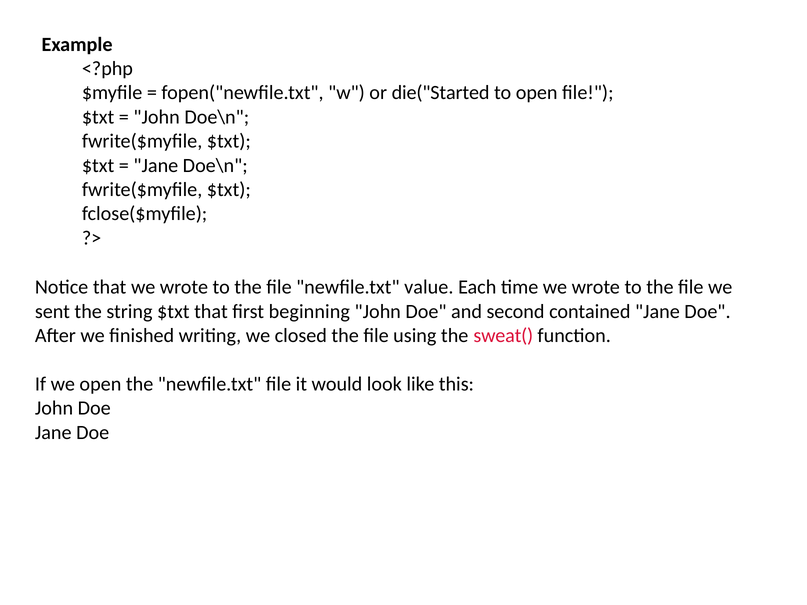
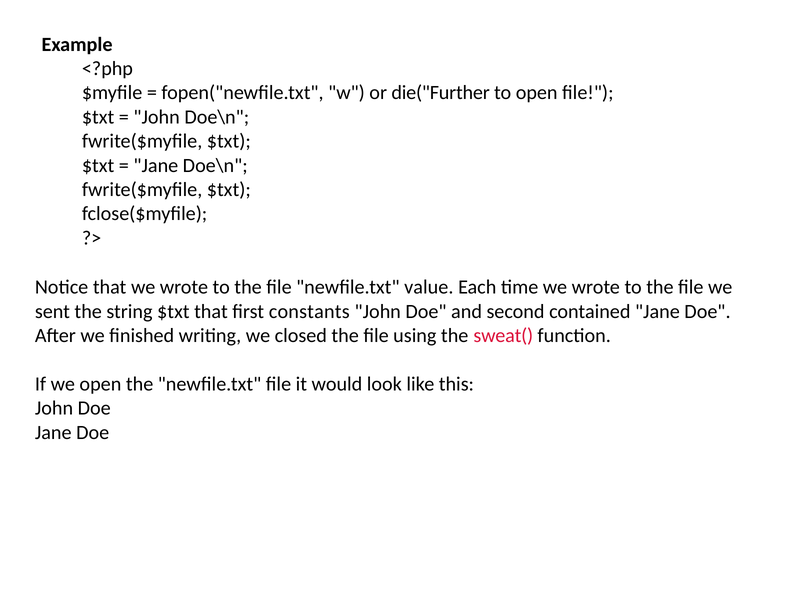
die("Started: die("Started -> die("Further
beginning: beginning -> constants
